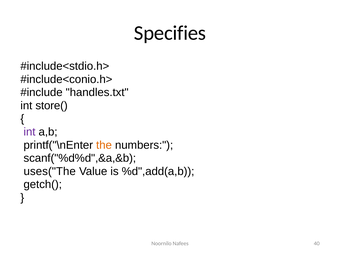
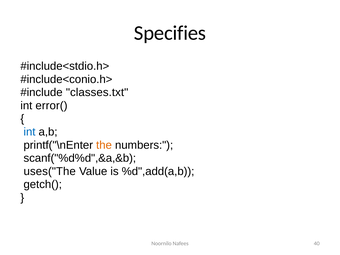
handles.txt: handles.txt -> classes.txt
store(: store( -> error(
int at (29, 132) colour: purple -> blue
